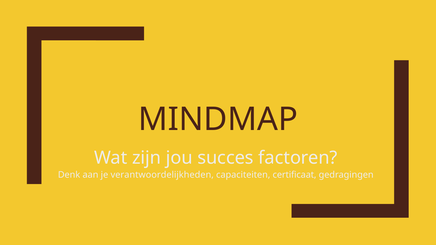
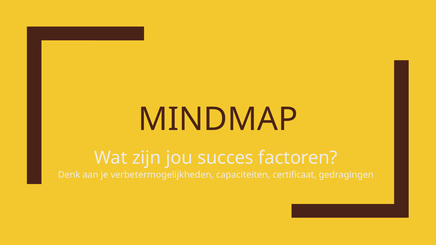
verantwoordelijkheden: verantwoordelijkheden -> verbetermogelijkheden
